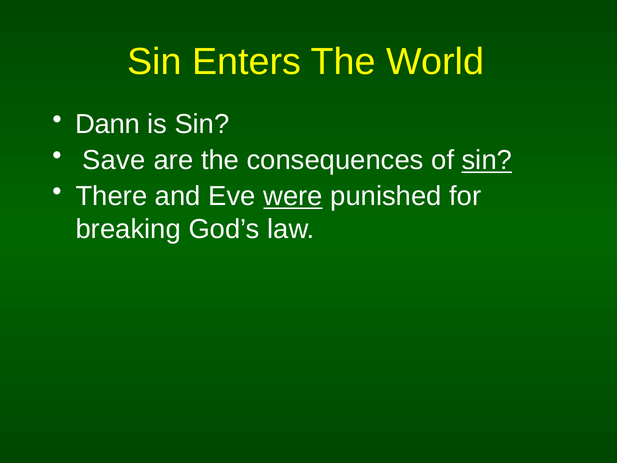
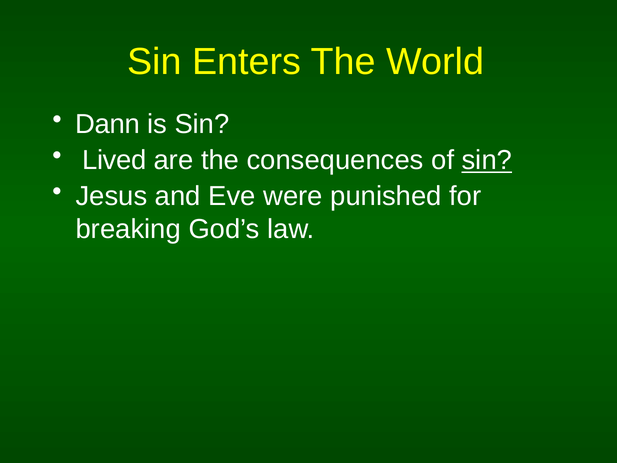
Save: Save -> Lived
There: There -> Jesus
were underline: present -> none
